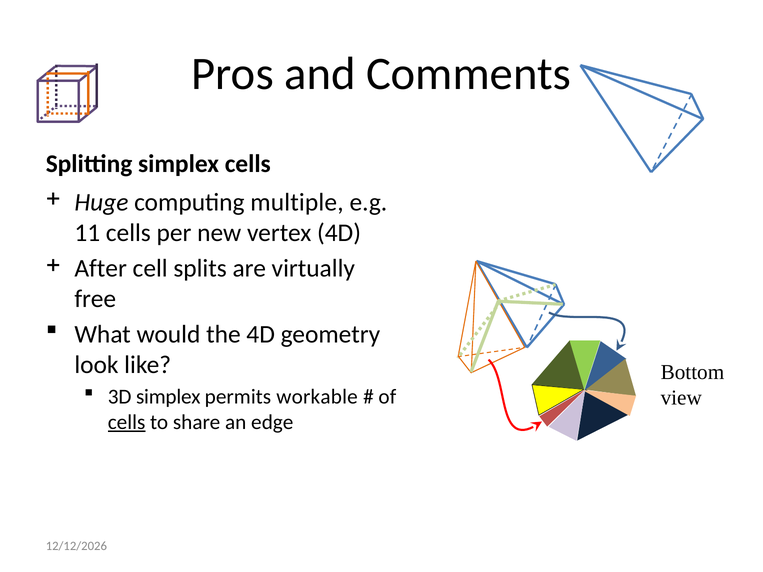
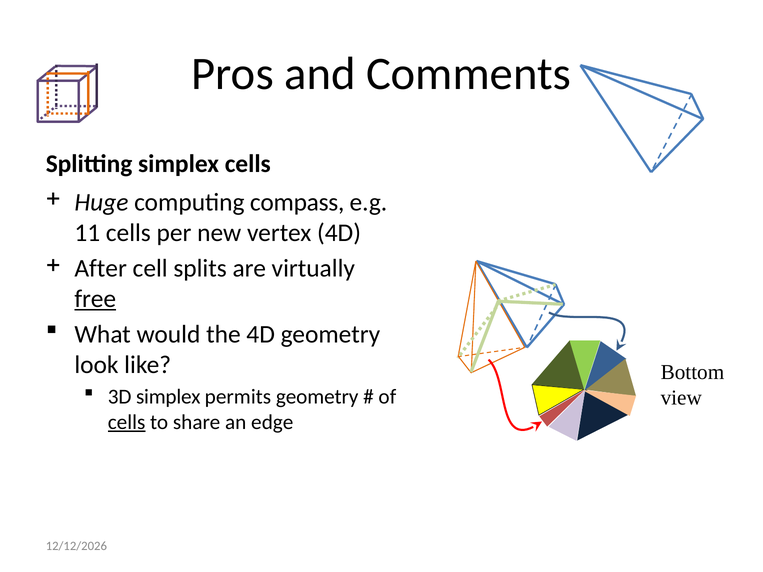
multiple: multiple -> compass
free underline: none -> present
permits workable: workable -> geometry
